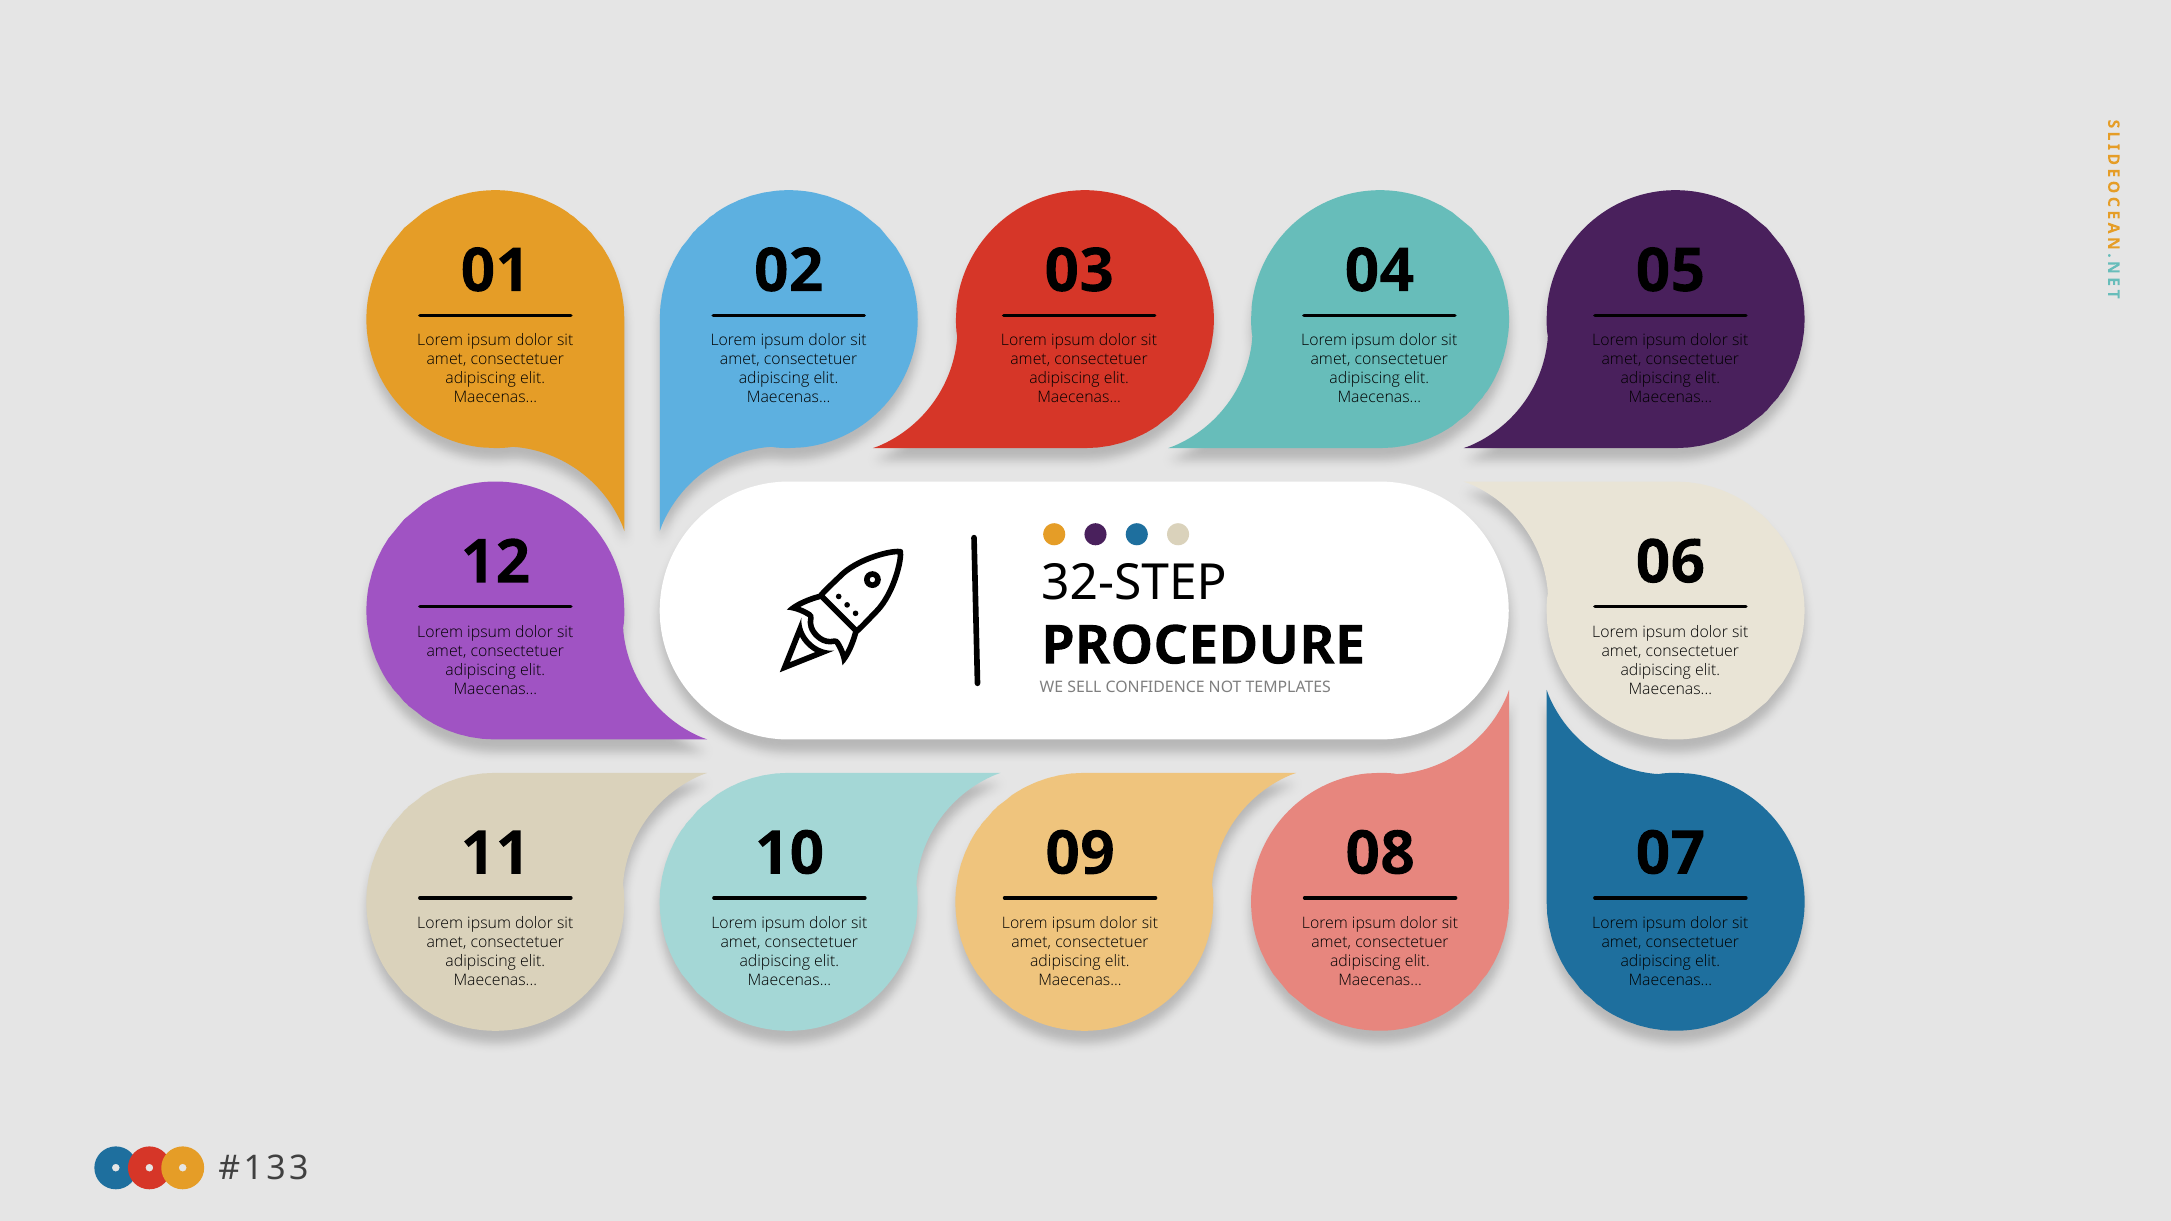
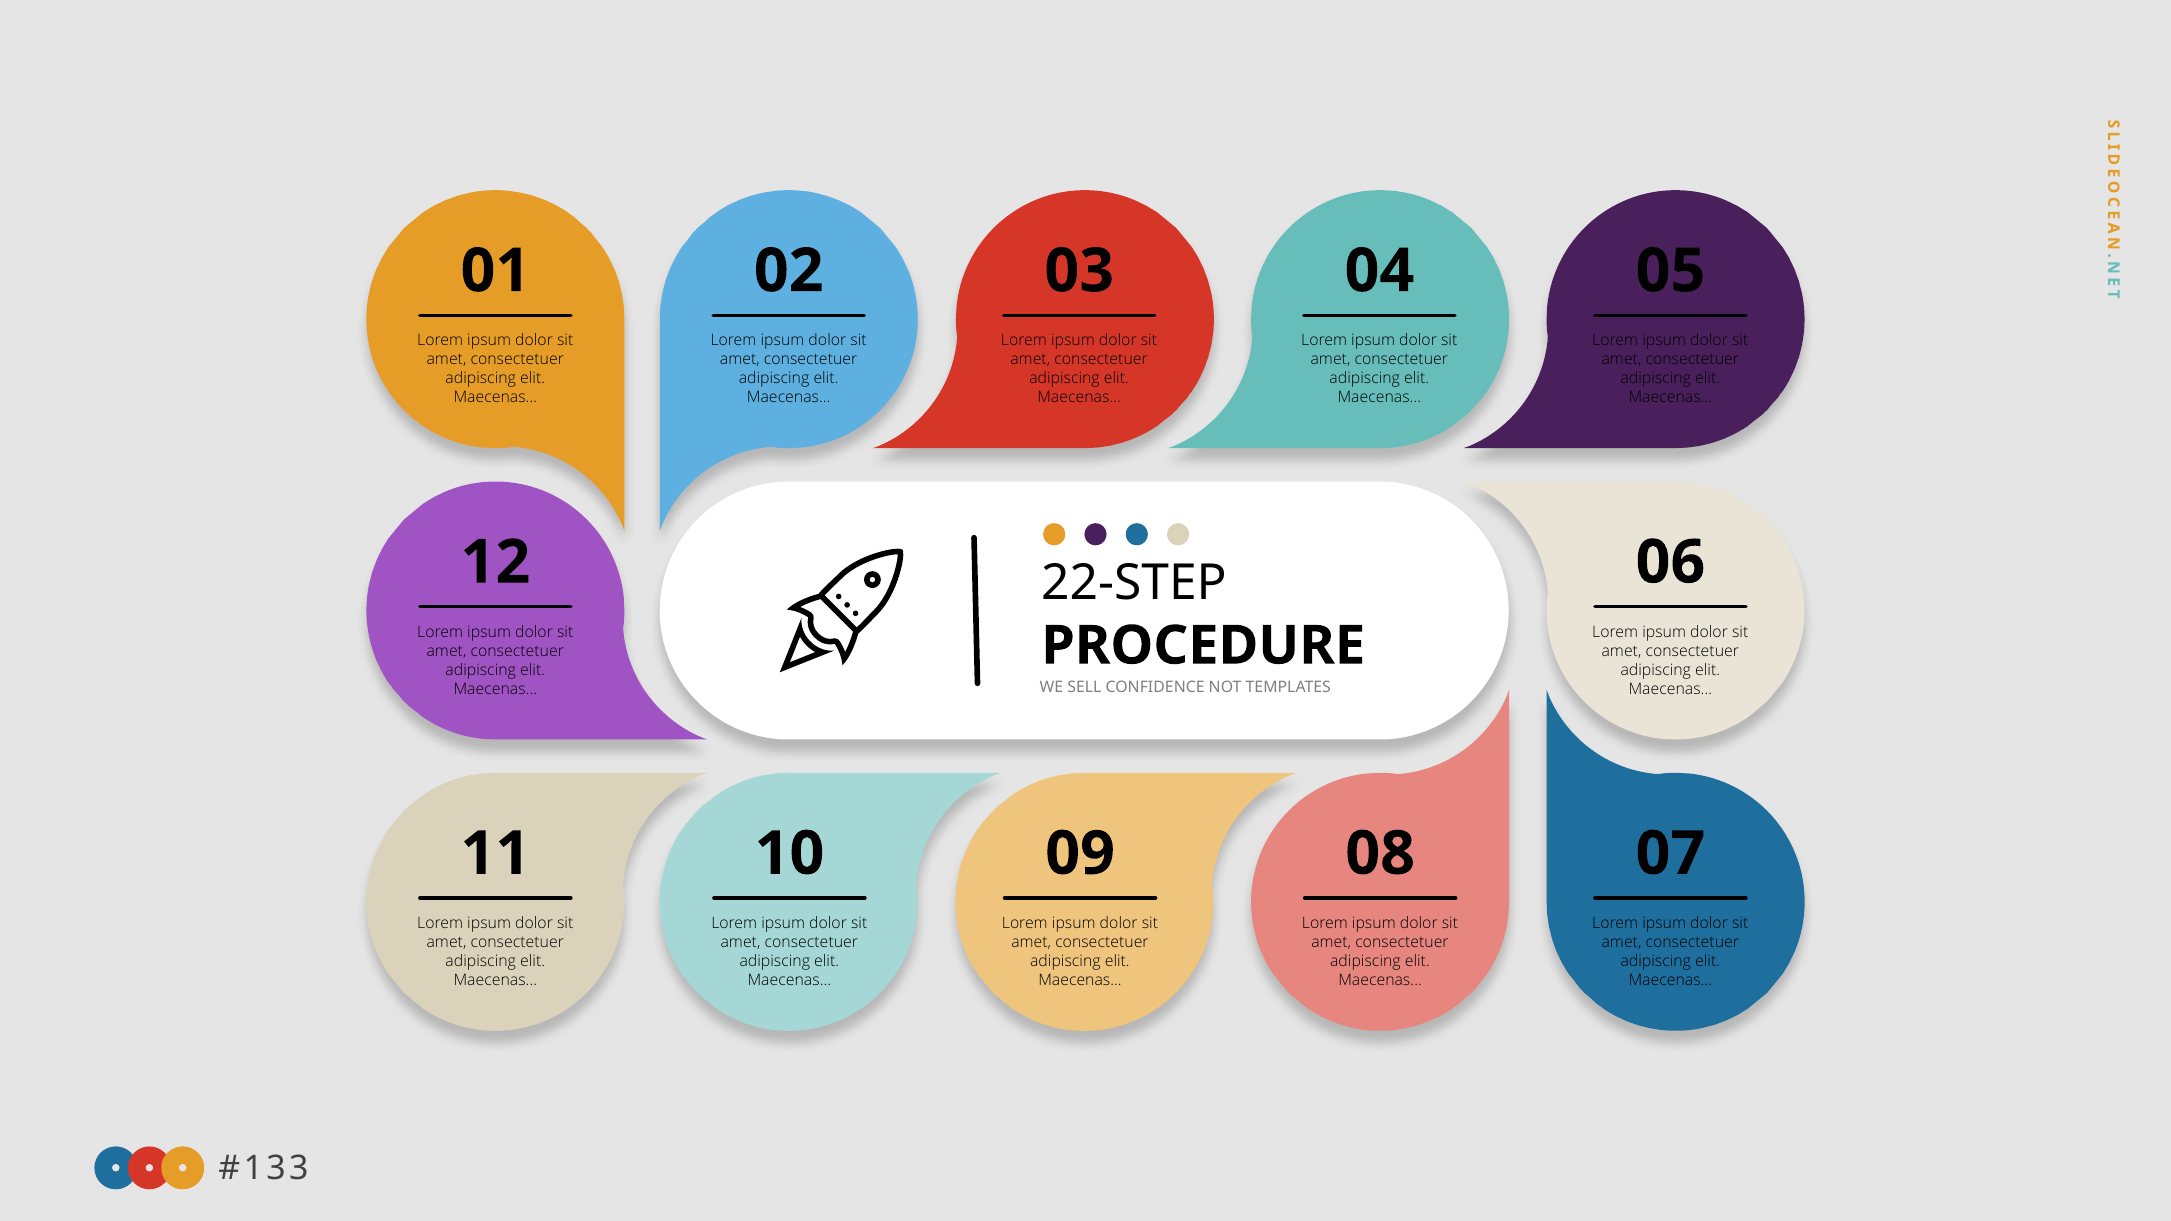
32-STEP: 32-STEP -> 22-STEP
